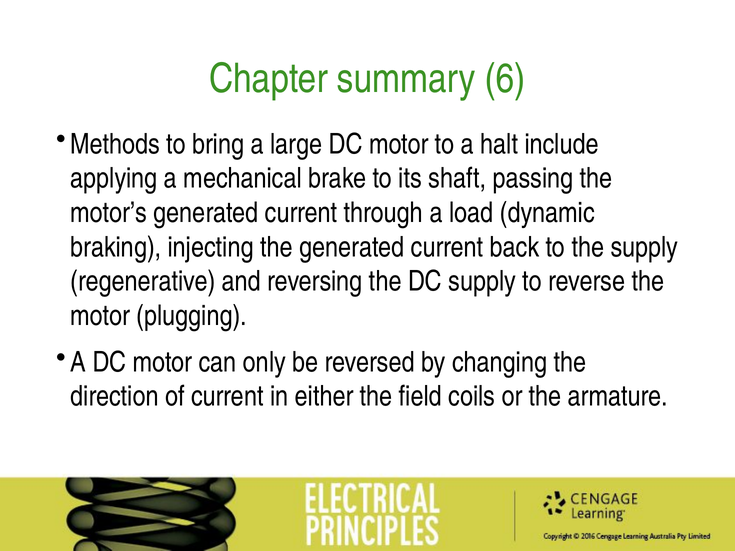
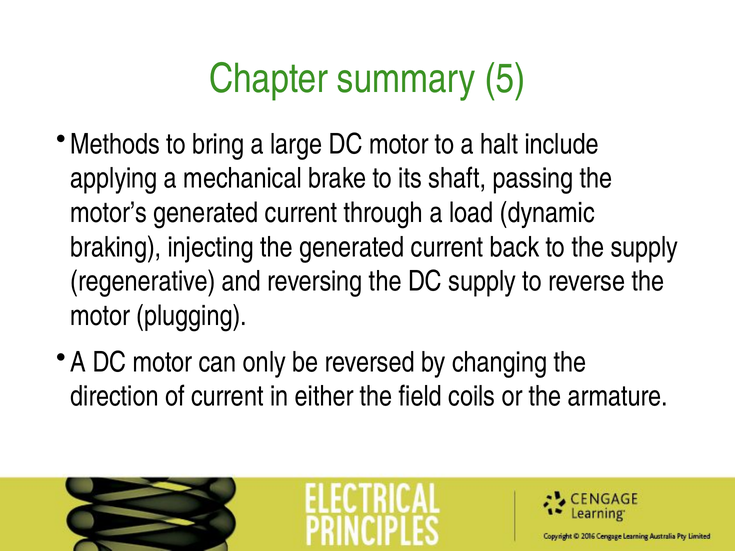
6: 6 -> 5
